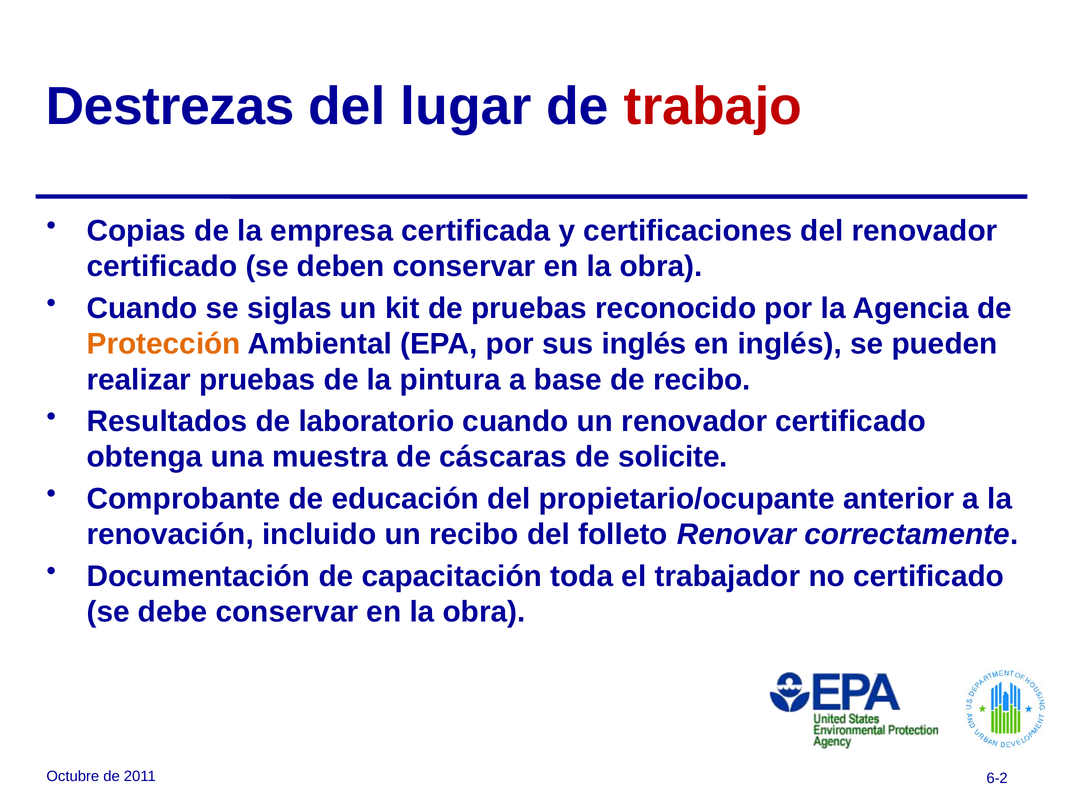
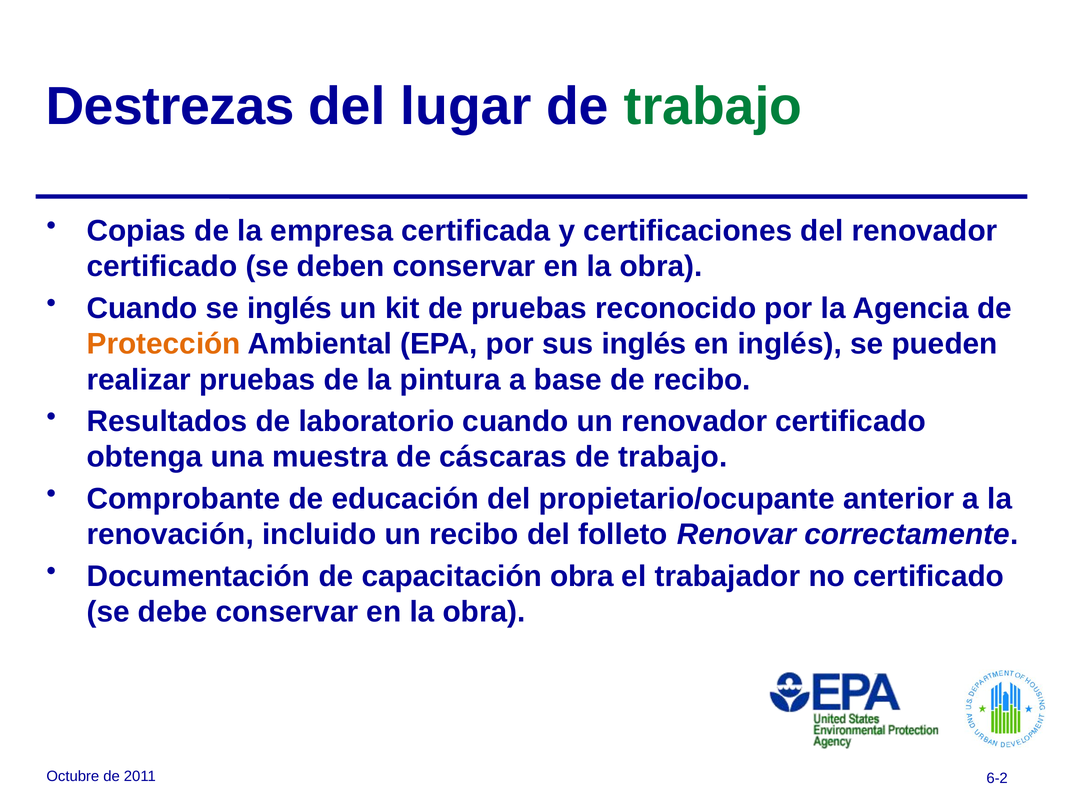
trabajo at (713, 106) colour: red -> green
se siglas: siglas -> inglés
cáscaras de solicite: solicite -> trabajo
capacitación toda: toda -> obra
